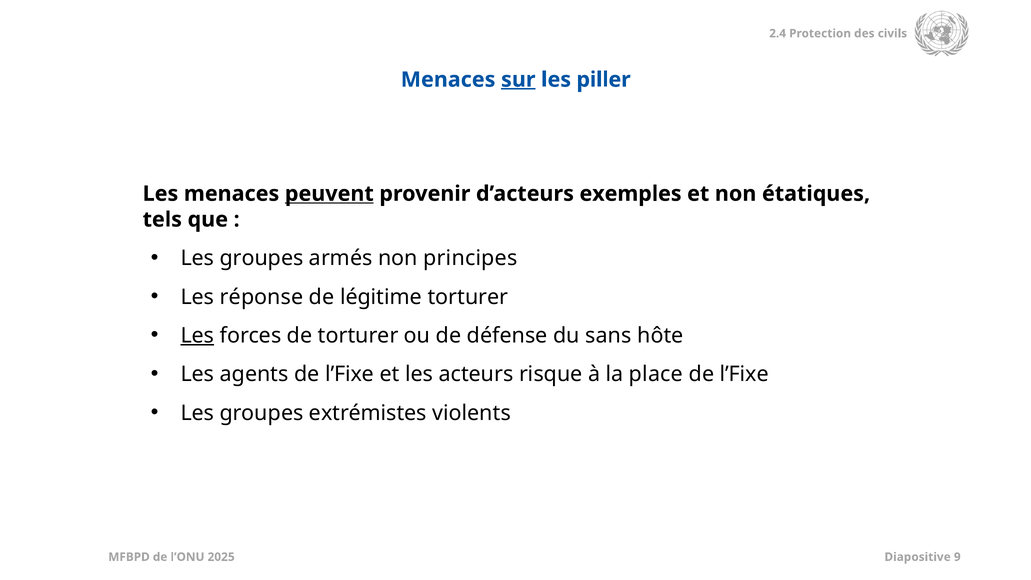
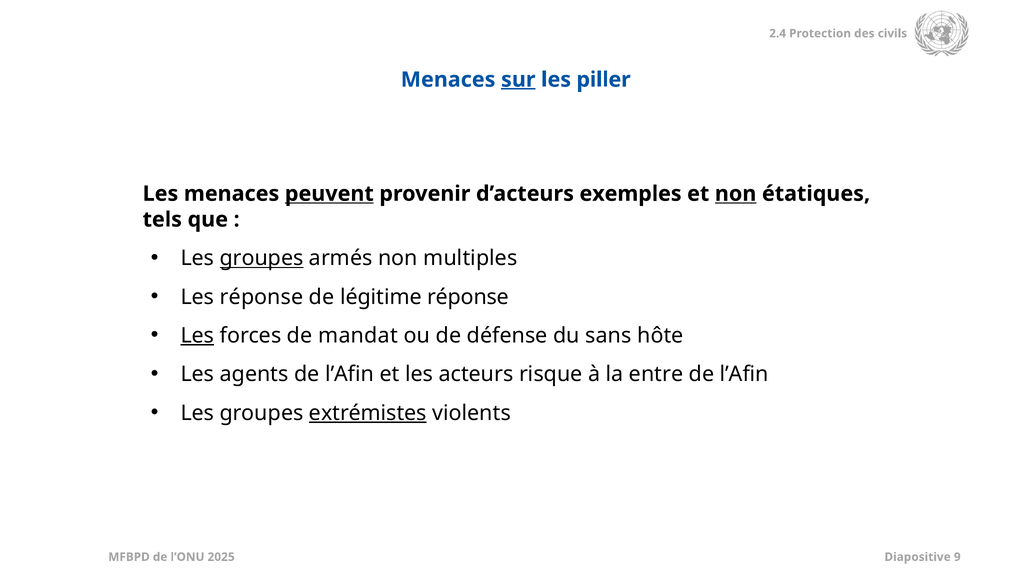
non at (736, 194) underline: none -> present
groupes at (262, 258) underline: none -> present
principes: principes -> multiples
légitime torturer: torturer -> réponse
de torturer: torturer -> mandat
agents de l’Fixe: l’Fixe -> l’Afin
place: place -> entre
l’Fixe at (744, 374): l’Fixe -> l’Afin
extrémistes underline: none -> present
